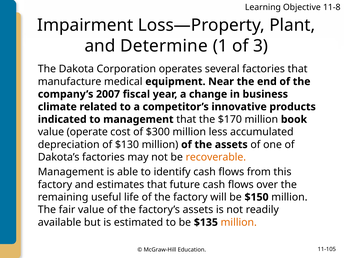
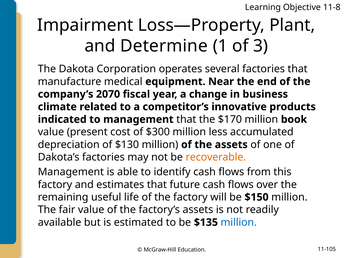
2007: 2007 -> 2070
operate: operate -> present
million at (239, 222) colour: orange -> blue
